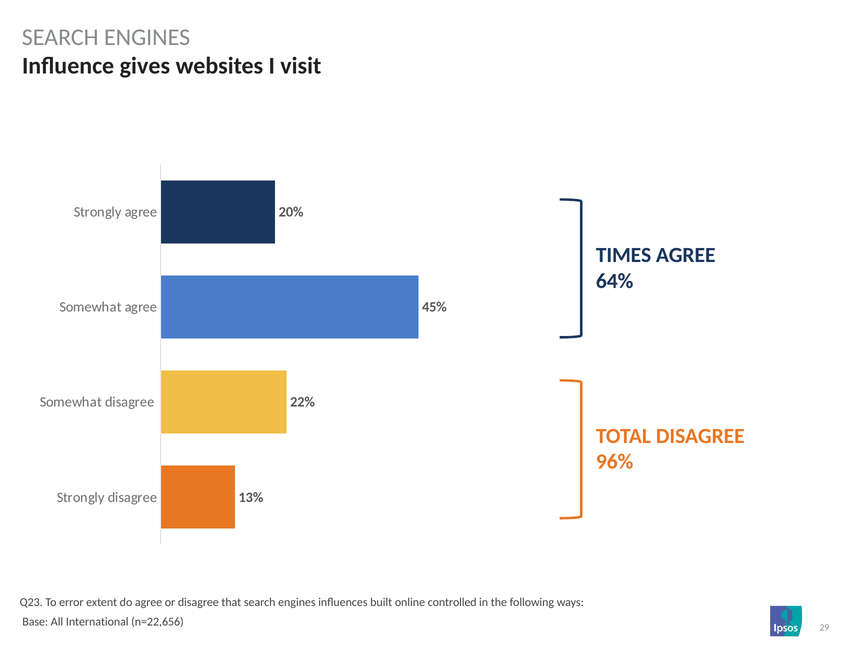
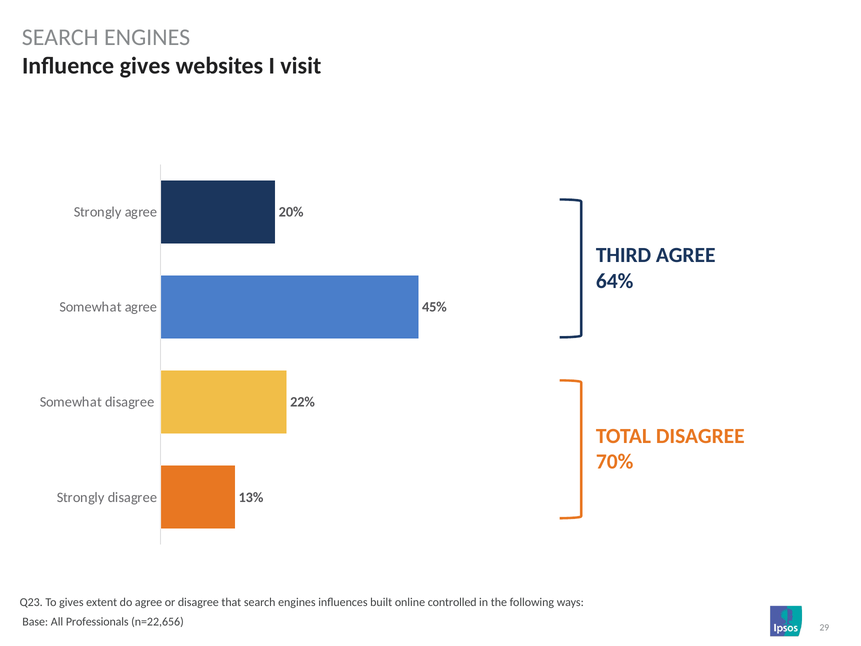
TIMES: TIMES -> THIRD
96%: 96% -> 70%
To error: error -> gives
International: International -> Professionals
